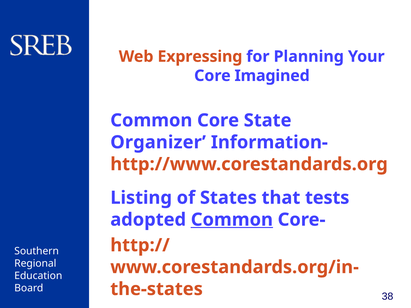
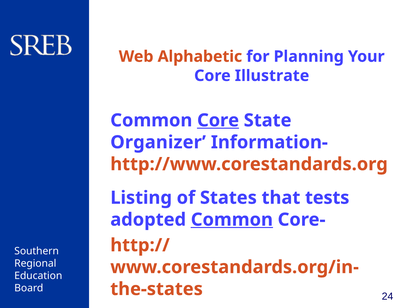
Expressing: Expressing -> Alphabetic
Imagined: Imagined -> Illustrate
Core at (218, 120) underline: none -> present
38: 38 -> 24
